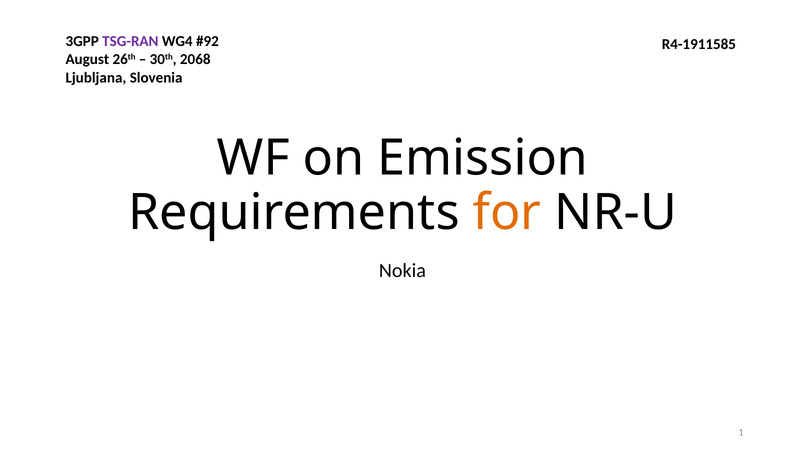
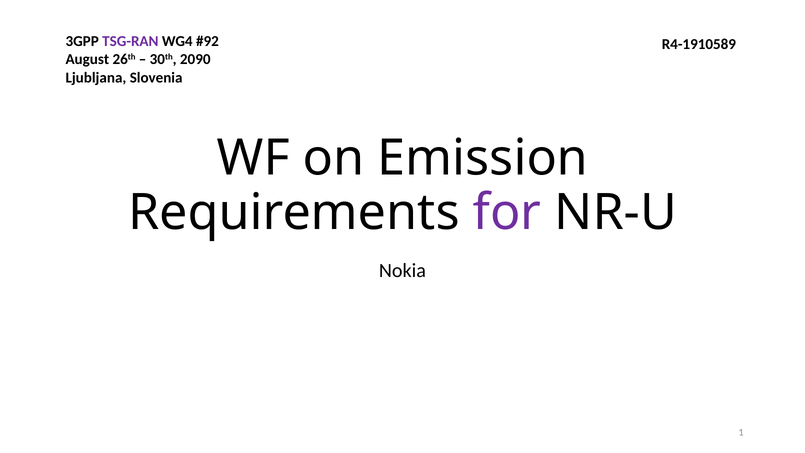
R4-1911585: R4-1911585 -> R4-1910589
2068: 2068 -> 2090
for colour: orange -> purple
